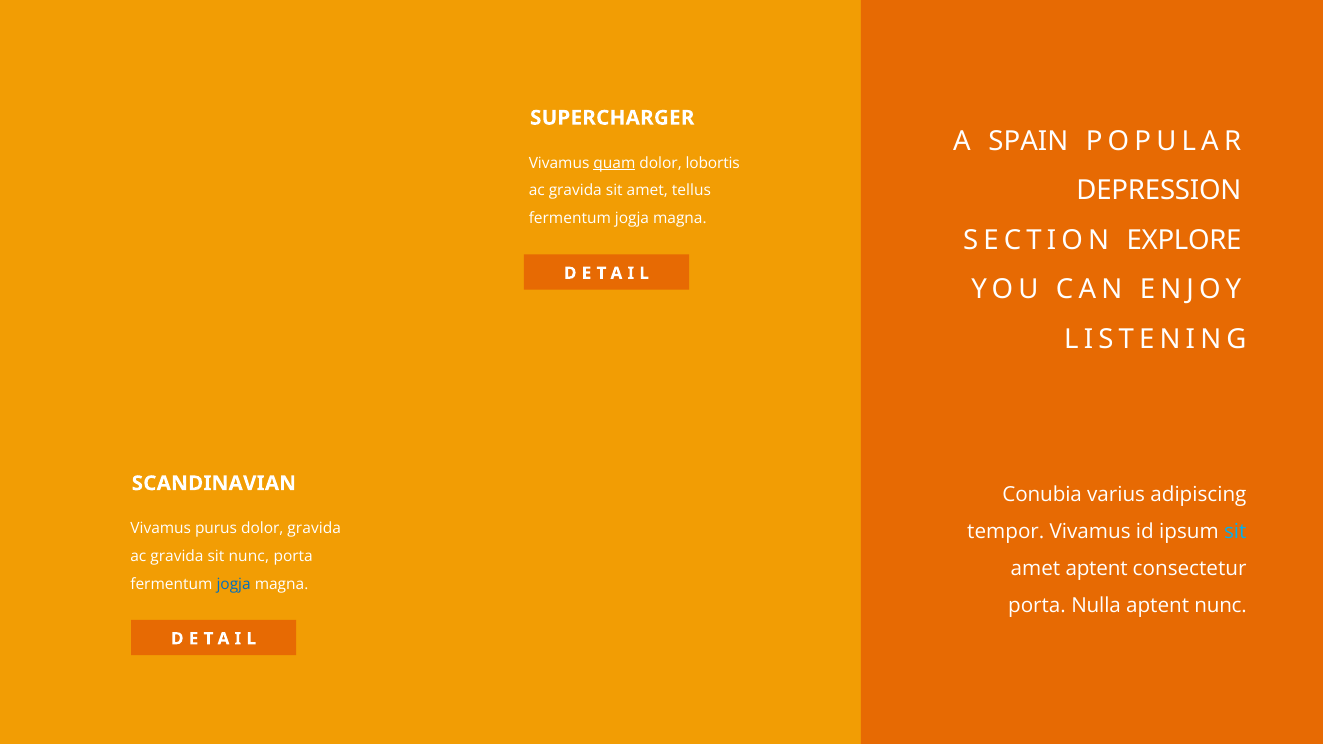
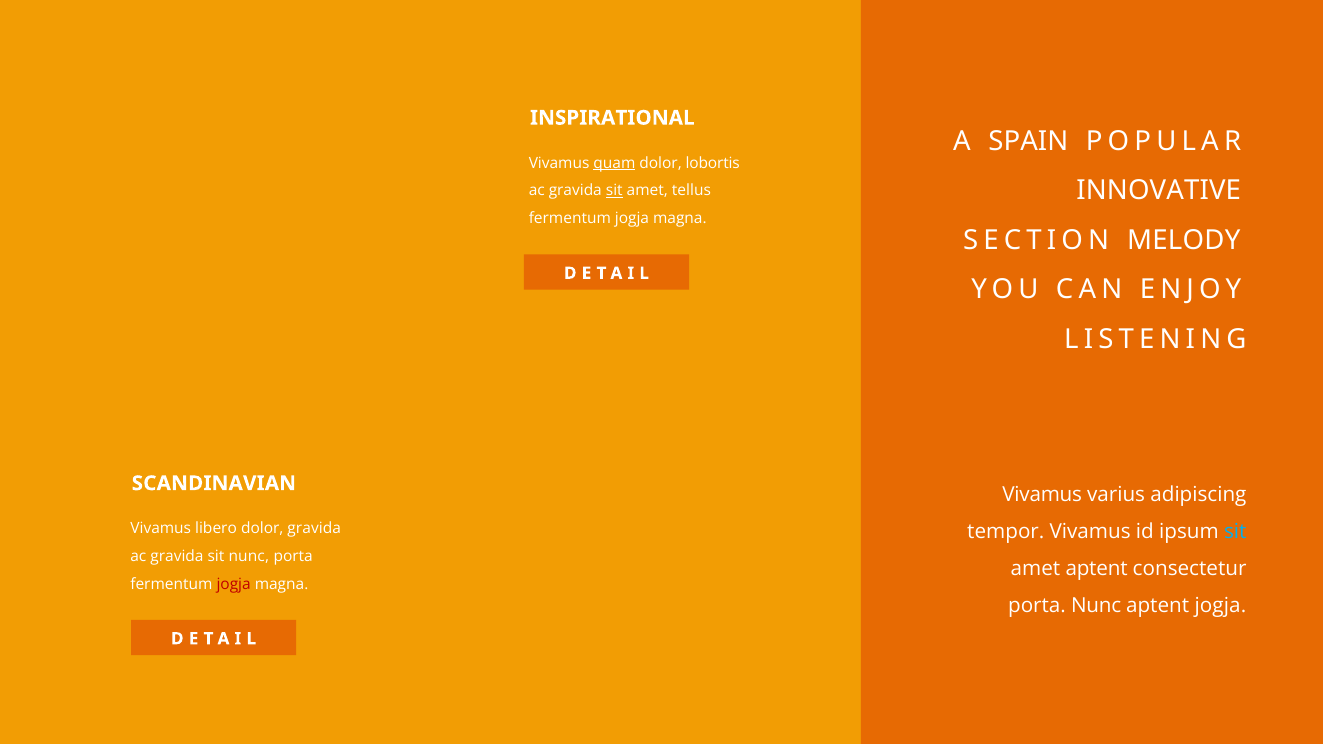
SUPERCHARGER: SUPERCHARGER -> INSPIRATIONAL
DEPRESSION: DEPRESSION -> INNOVATIVE
sit at (614, 191) underline: none -> present
EXPLORE: EXPLORE -> MELODY
Conubia at (1042, 495): Conubia -> Vivamus
purus: purus -> libero
jogja at (234, 584) colour: blue -> red
porta Nulla: Nulla -> Nunc
aptent nunc: nunc -> jogja
